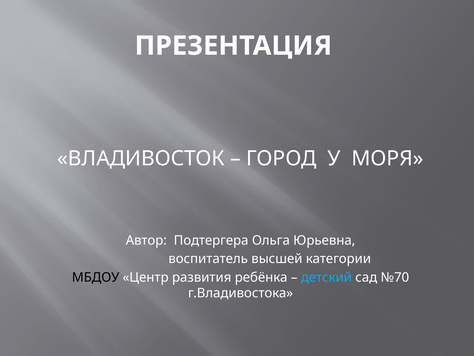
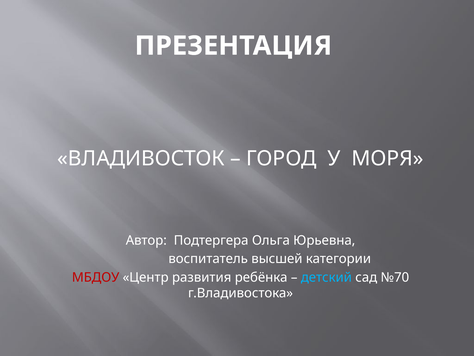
МБДОУ colour: black -> red
